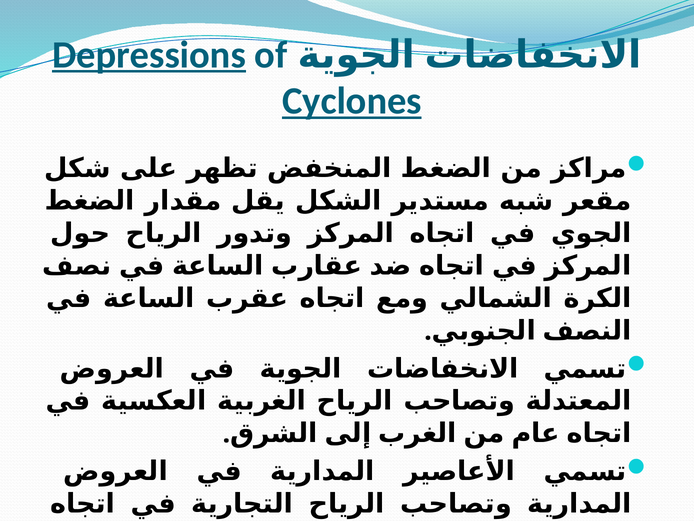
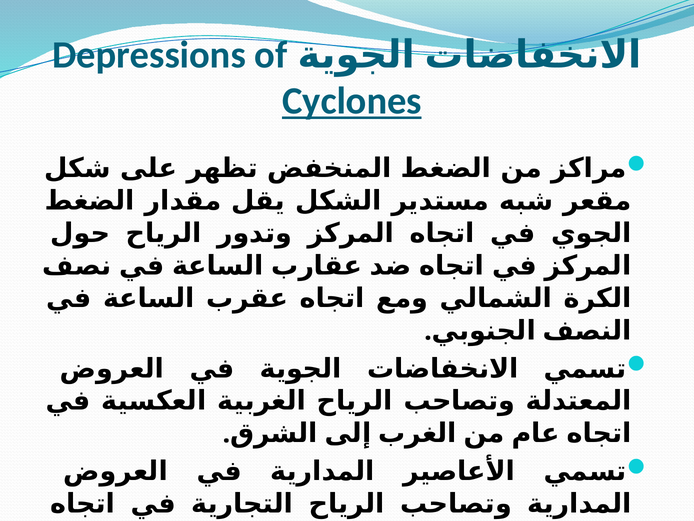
Depressions underline: present -> none
